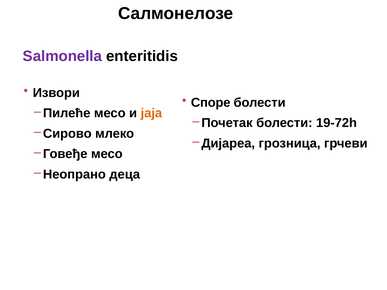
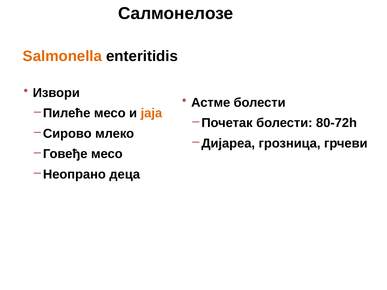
Salmonella colour: purple -> orange
Споре: Споре -> Астме
19-72h: 19-72h -> 80-72h
